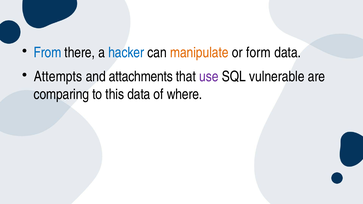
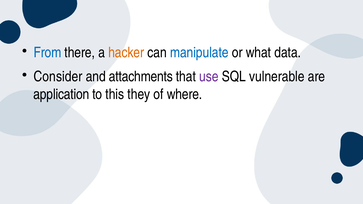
hacker colour: blue -> orange
manipulate colour: orange -> blue
form: form -> what
Attempts: Attempts -> Consider
comparing: comparing -> application
this data: data -> they
